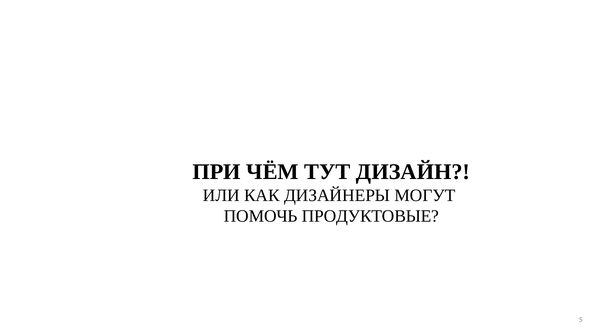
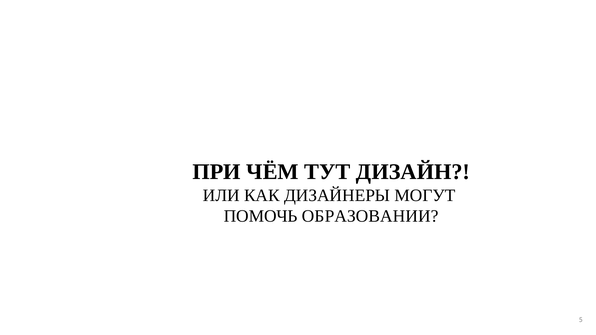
ПРОДУКТОВЫЕ: ПРОДУКТОВЫЕ -> ОБРАЗОВАНИИ
